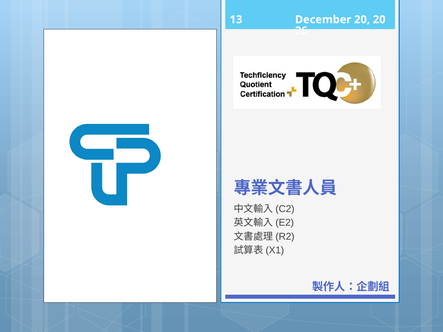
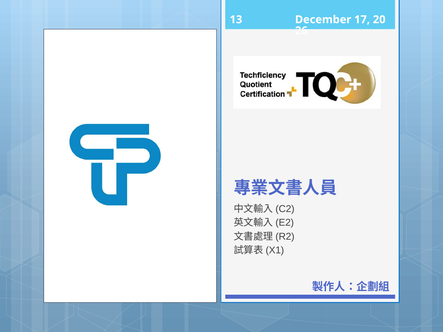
20 at (362, 20): 20 -> 17
